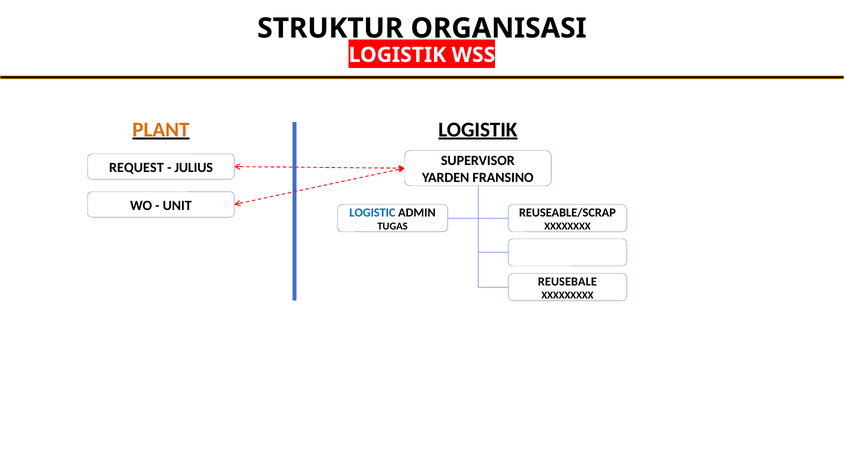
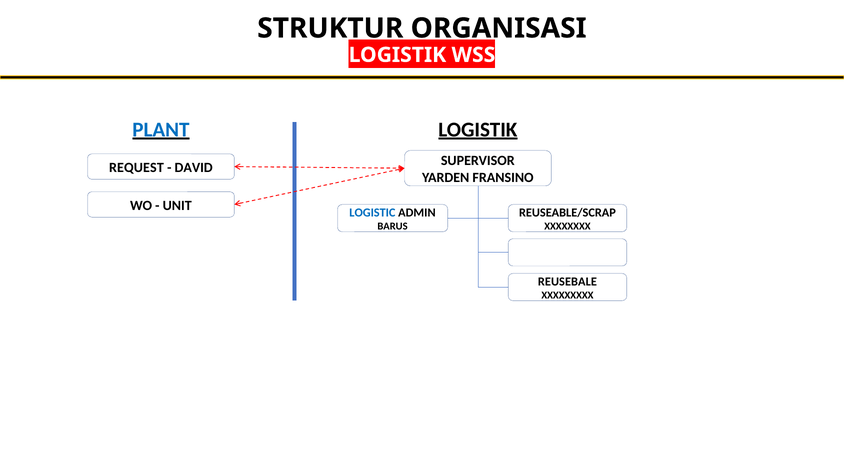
PLANT colour: orange -> blue
JULIUS: JULIUS -> DAVID
TUGAS: TUGAS -> BARUS
